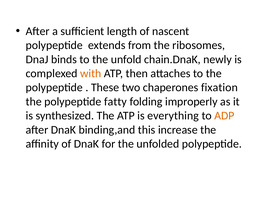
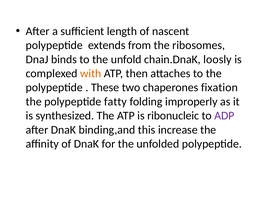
newly: newly -> loosly
everything: everything -> ribonucleic
ADP colour: orange -> purple
